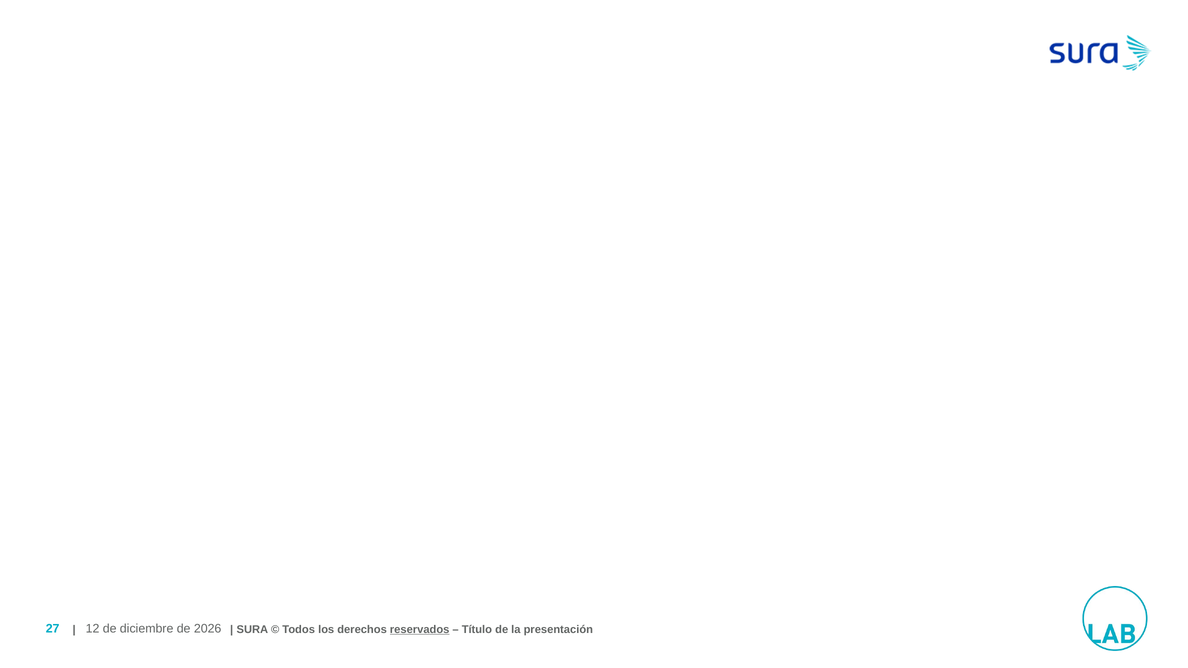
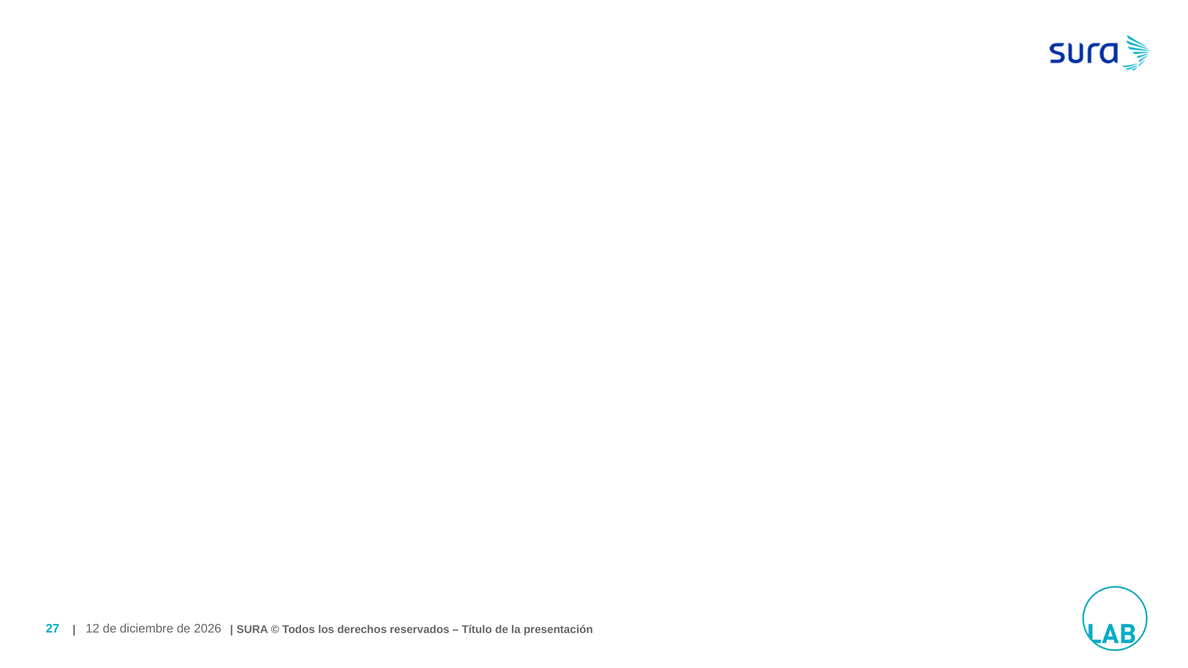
reservados underline: present -> none
